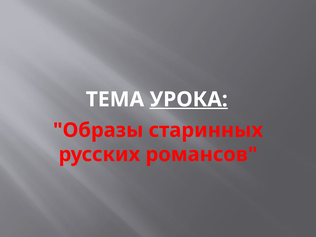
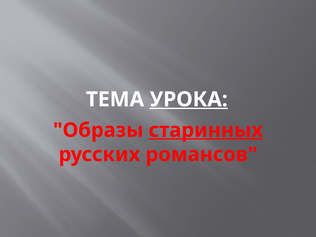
старинных underline: none -> present
